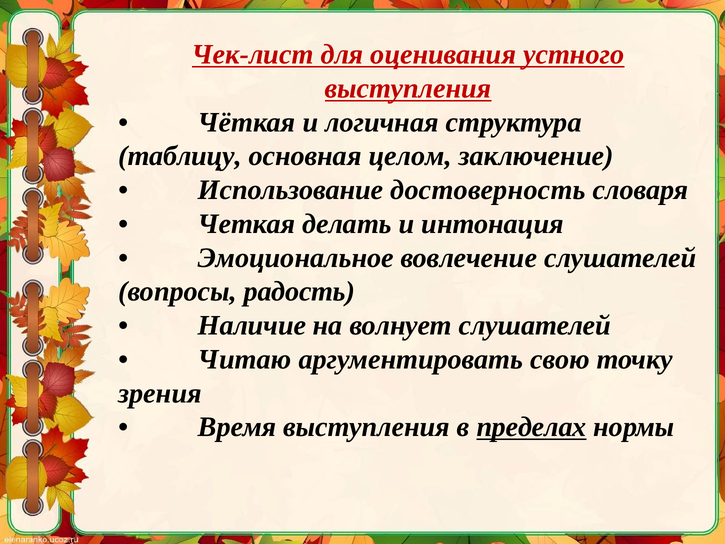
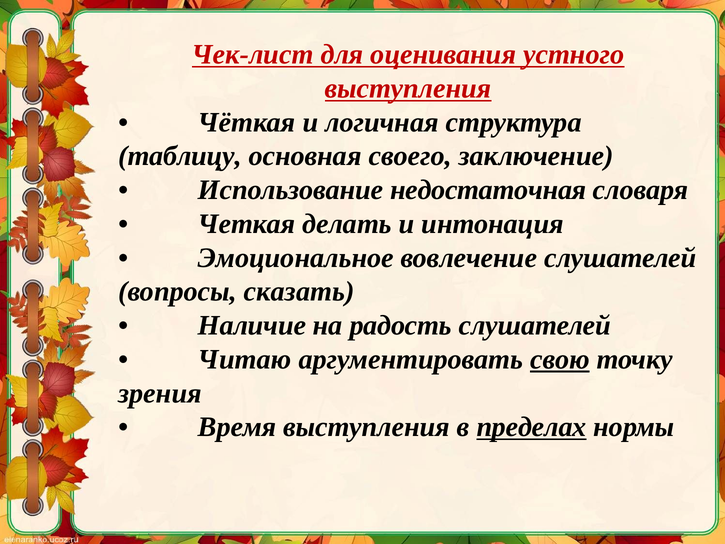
целом: целом -> своего
достоверность: достоверность -> недостаточная
радость: радость -> сказать
волнует: волнует -> радость
свою underline: none -> present
